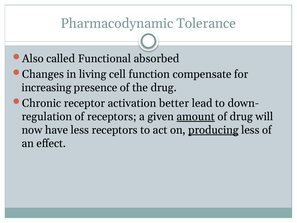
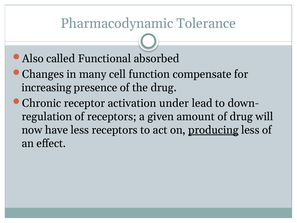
living: living -> many
better: better -> under
amount underline: present -> none
